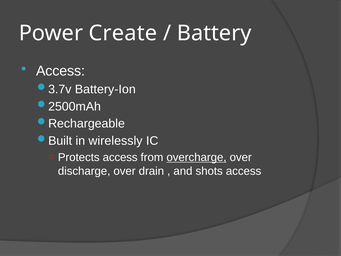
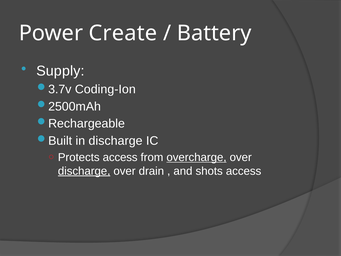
Access at (61, 71): Access -> Supply
Battery-Ion: Battery-Ion -> Coding-Ion
in wirelessly: wirelessly -> discharge
discharge at (84, 171) underline: none -> present
